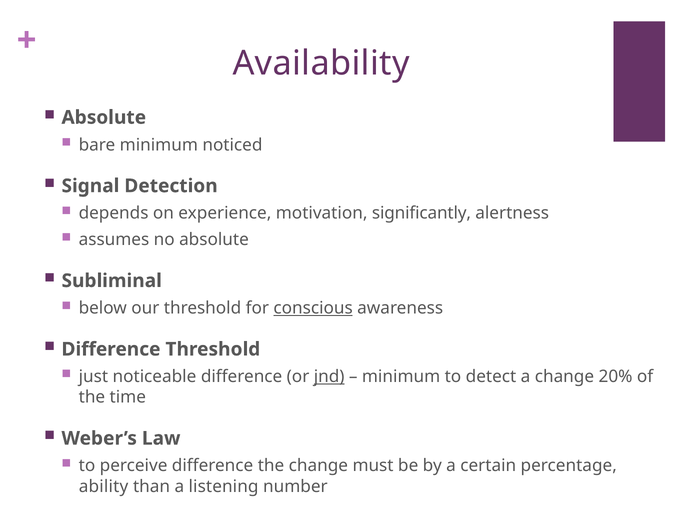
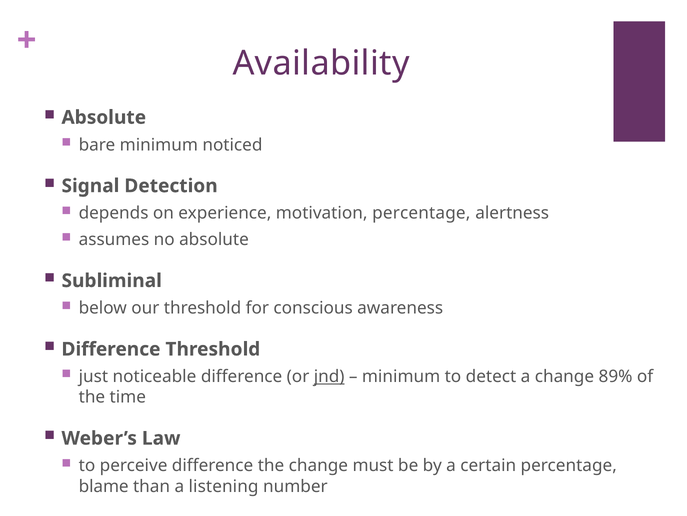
motivation significantly: significantly -> percentage
conscious underline: present -> none
20%: 20% -> 89%
ability: ability -> blame
